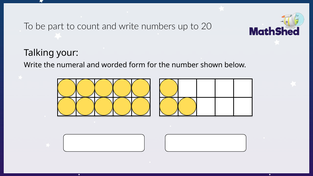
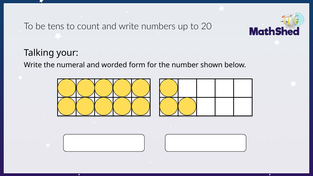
part: part -> tens
